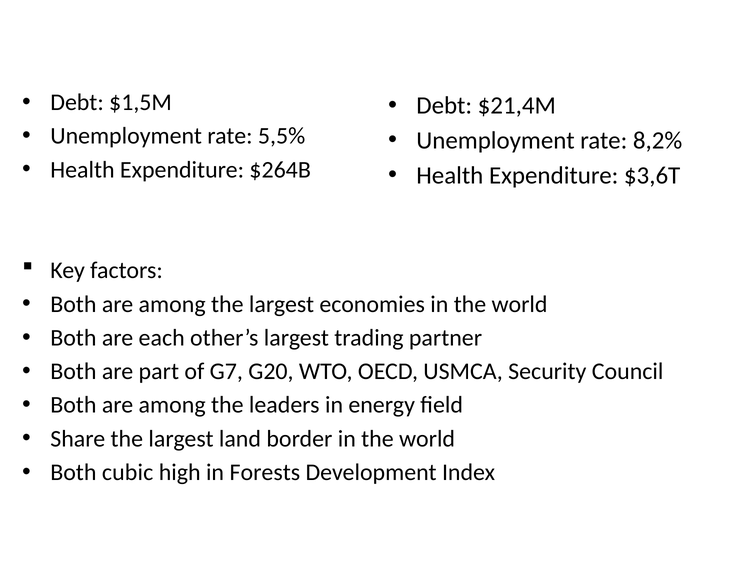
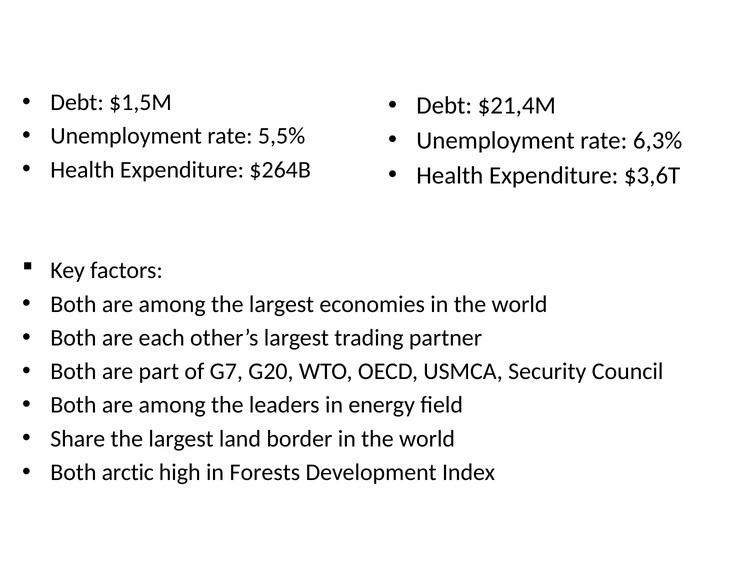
8,2%: 8,2% -> 6,3%
cubic: cubic -> arctic
